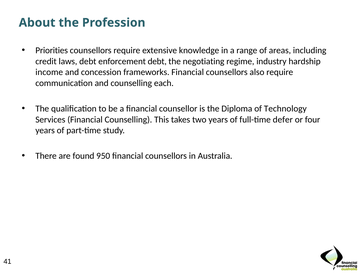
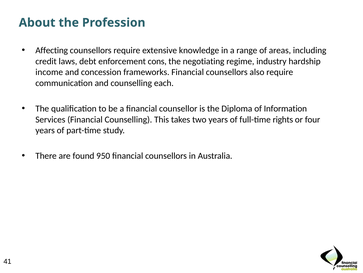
Priorities: Priorities -> Affecting
enforcement debt: debt -> cons
Technology: Technology -> Information
defer: defer -> rights
